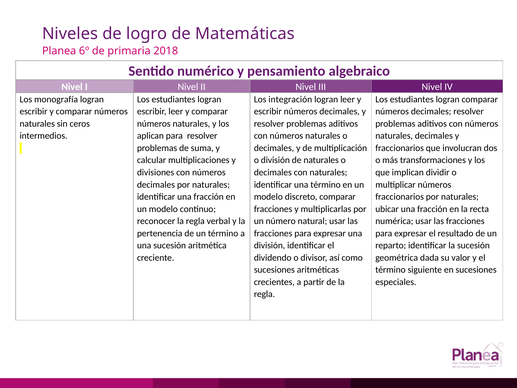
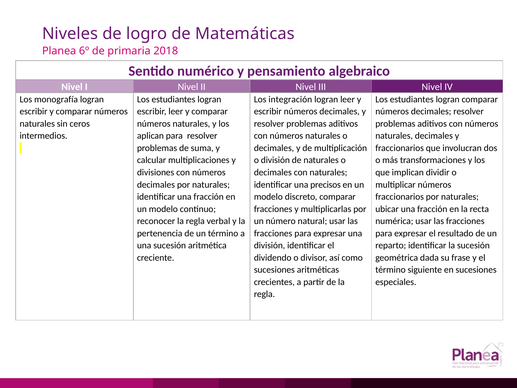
una término: término -> precisos
valor: valor -> frase
